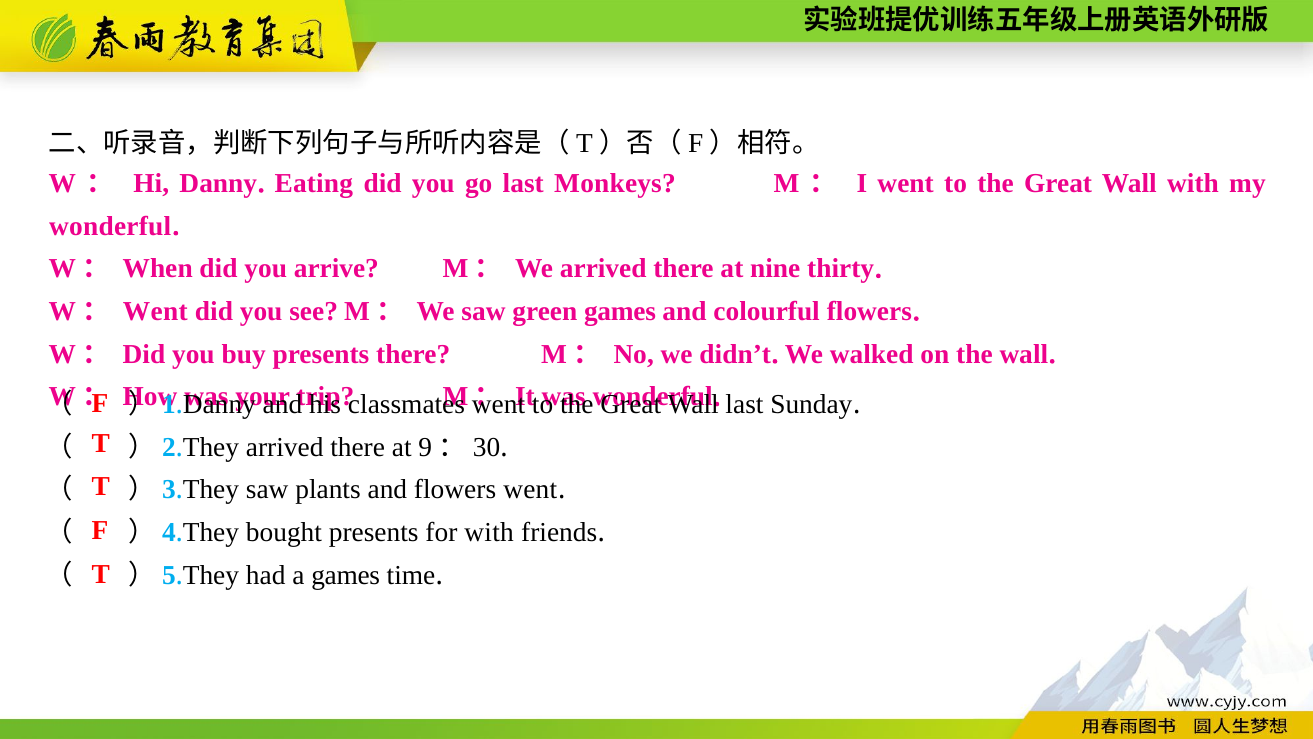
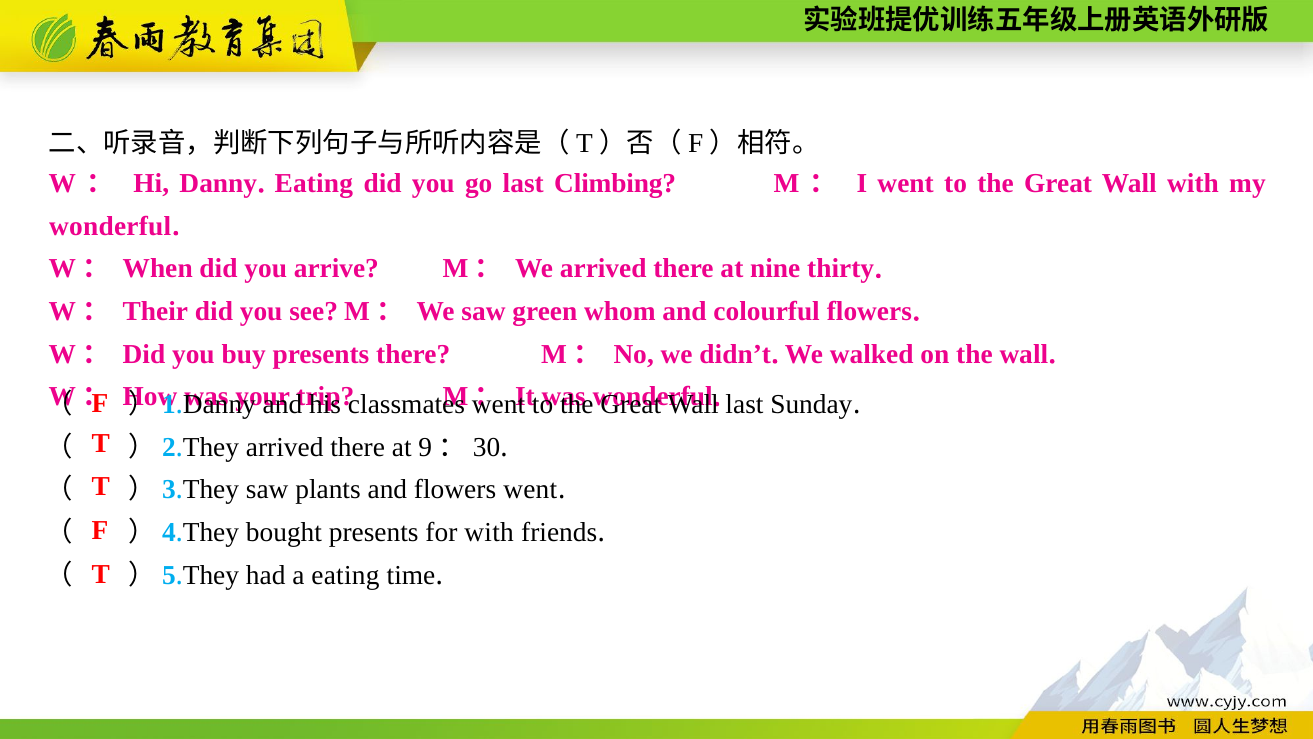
Monkeys: Monkeys -> Climbing
W： Went: Went -> Their
green games: games -> whom
a games: games -> eating
